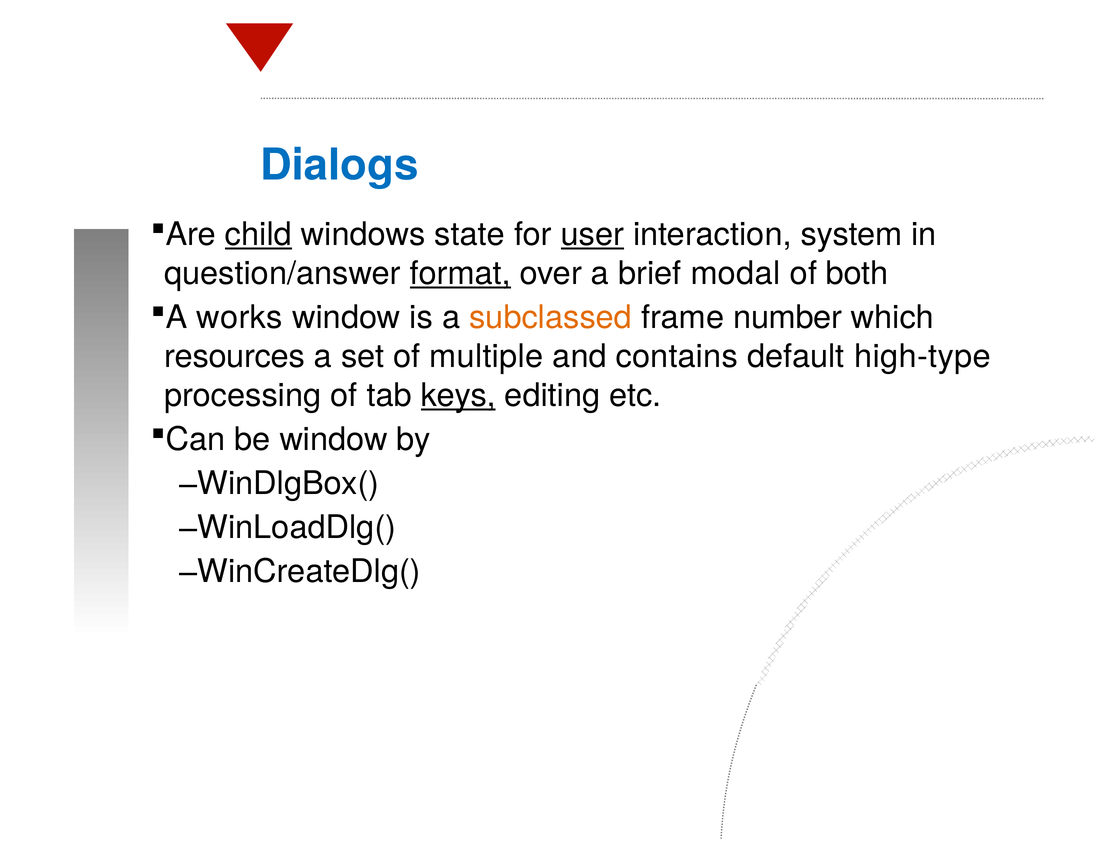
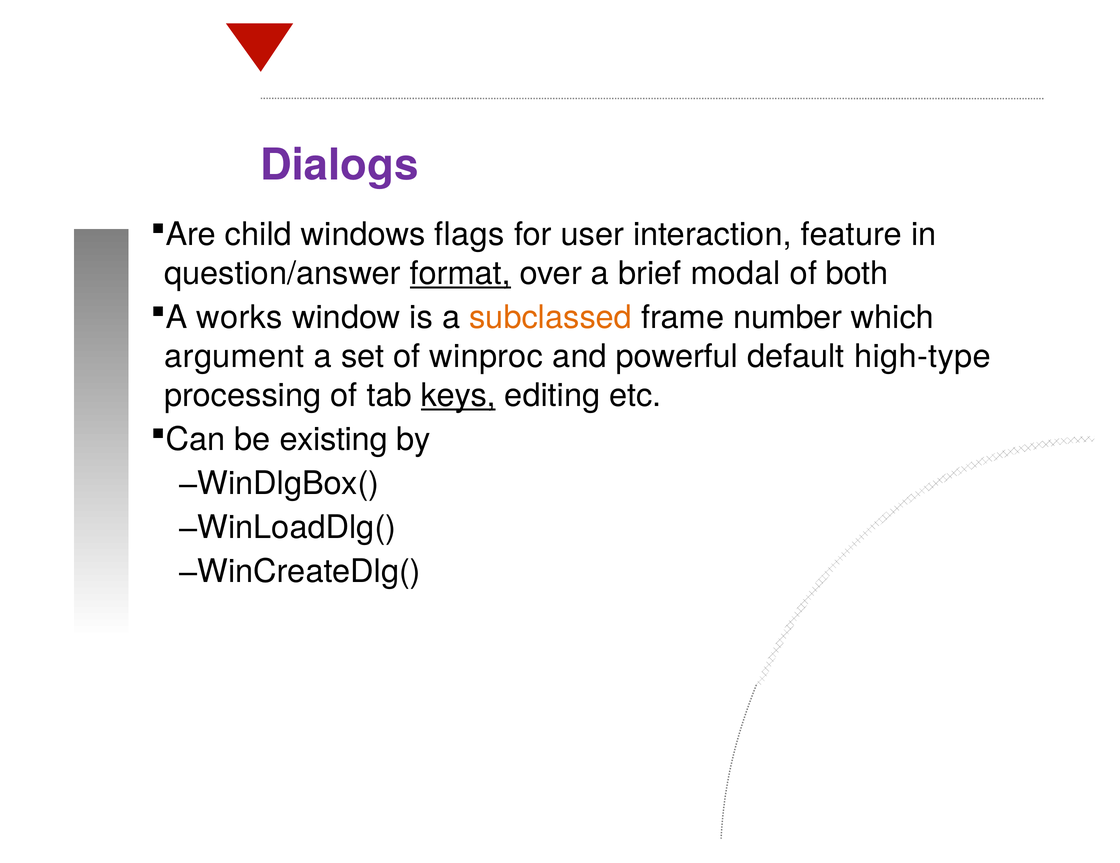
Dialogs colour: blue -> purple
child underline: present -> none
state: state -> flags
user underline: present -> none
system: system -> feature
resources: resources -> argument
multiple: multiple -> winproc
contains: contains -> powerful
be window: window -> existing
